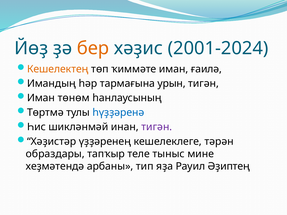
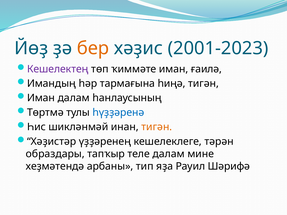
2001-2024: 2001-2024 -> 2001-2023
Кешелектең colour: orange -> purple
урын: урын -> һиңә
Иман төнөм: төнөм -> далам
тигән at (157, 127) colour: purple -> orange
теле тыныс: тыныс -> далам
Әҙиптең: Әҙиптең -> Шәрифә
